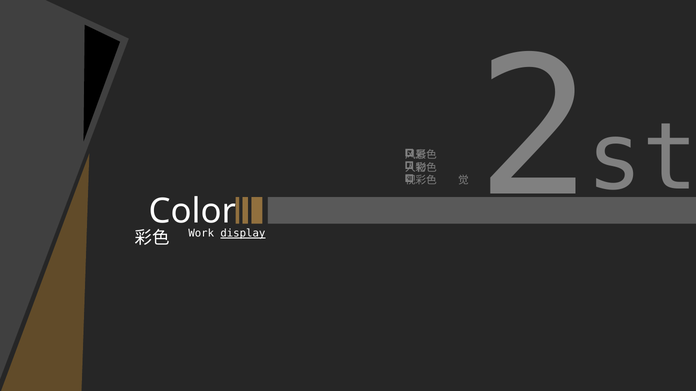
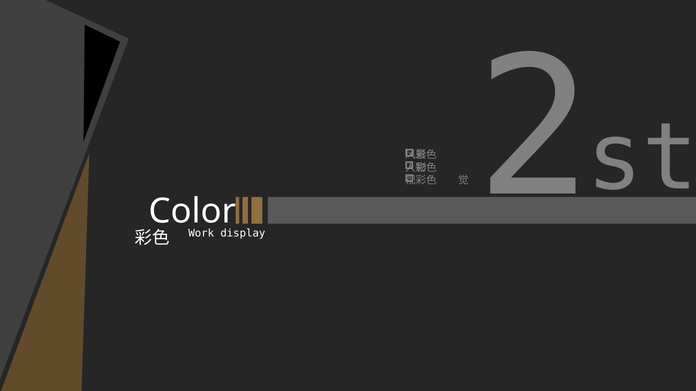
display underline: present -> none
